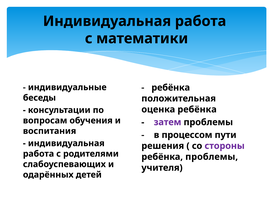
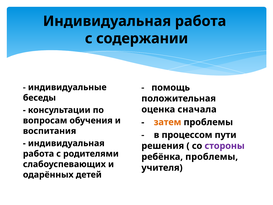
математики: математики -> содержании
ребёнка at (171, 87): ребёнка -> помощь
оценка ребёнка: ребёнка -> сначала
затем colour: purple -> orange
